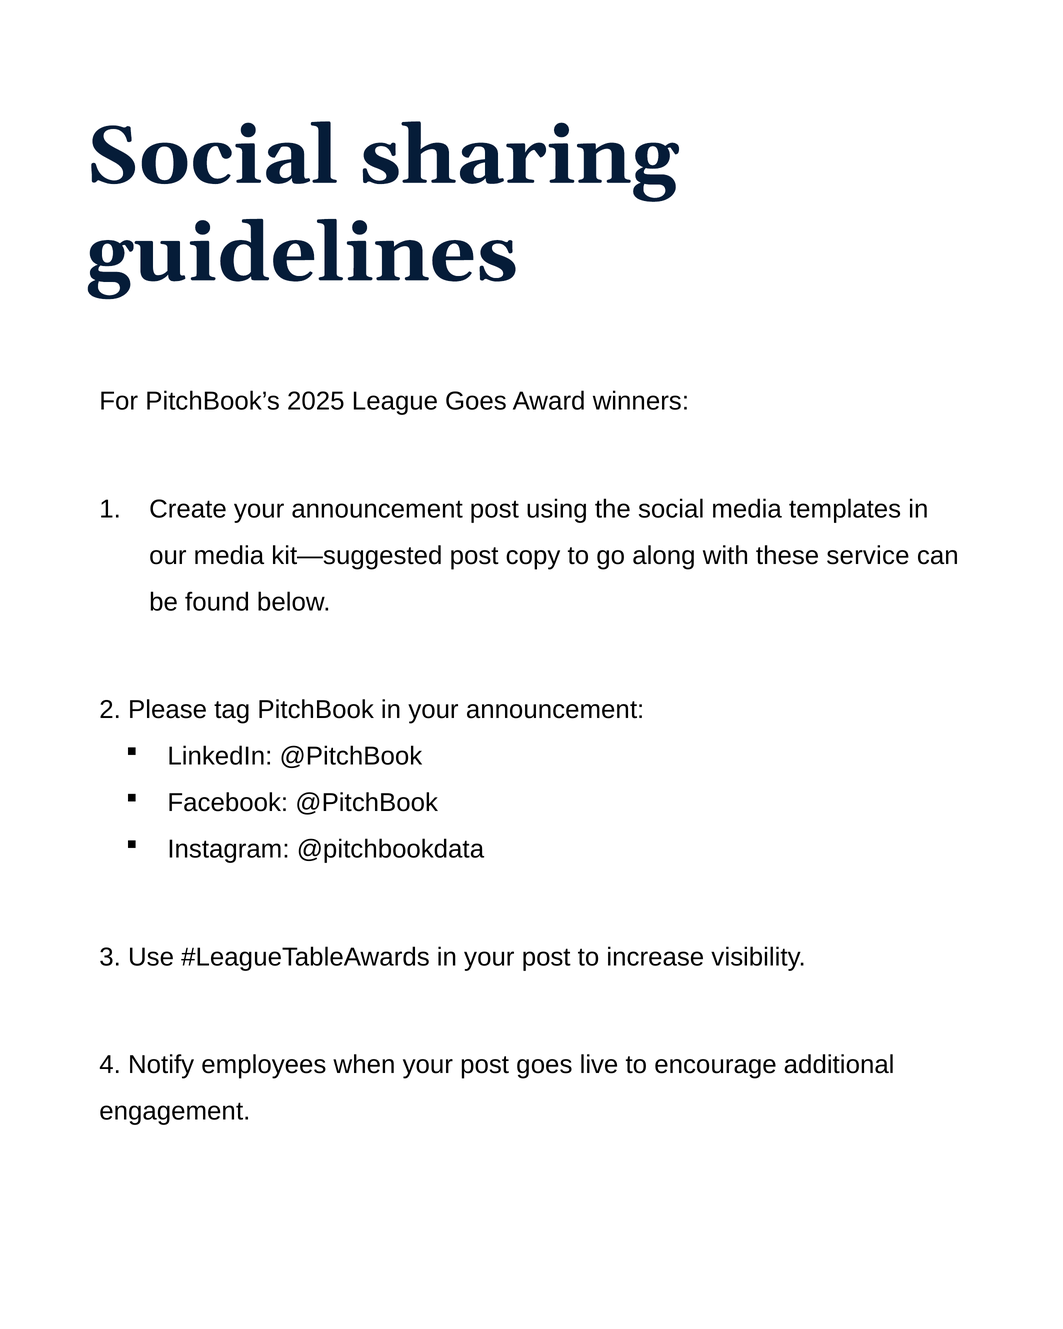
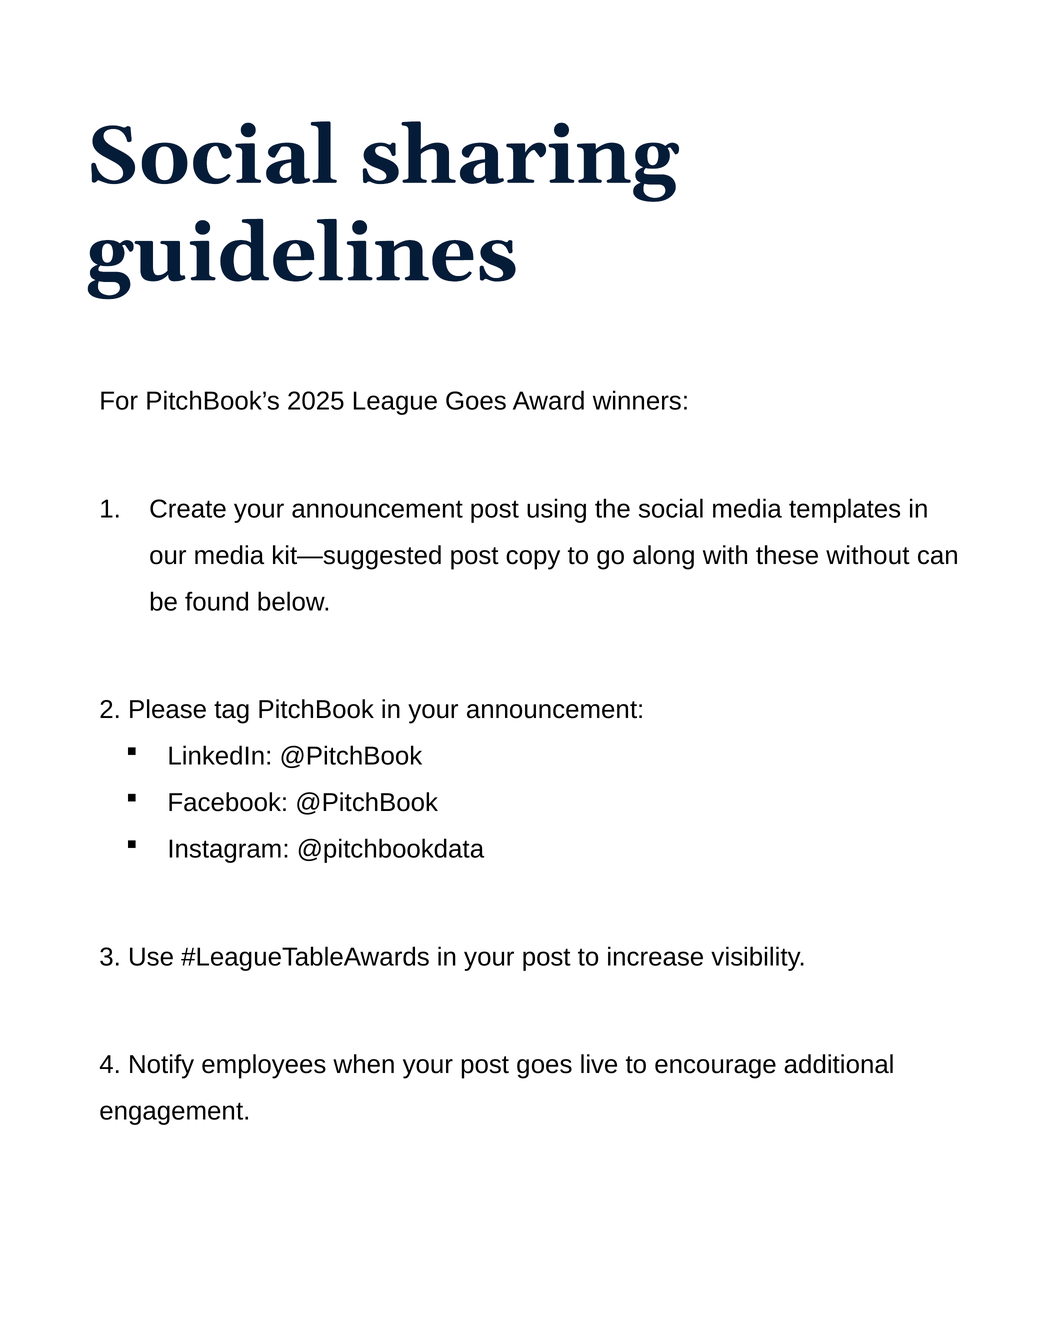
service: service -> without
